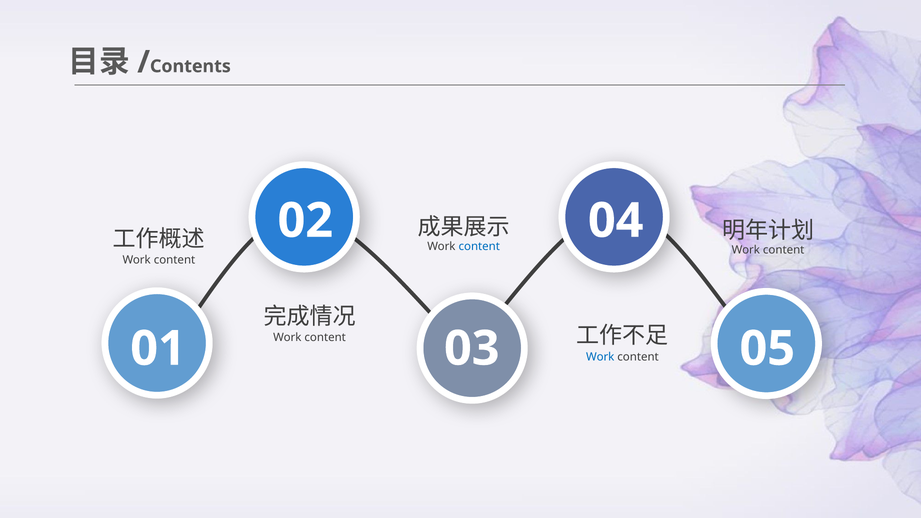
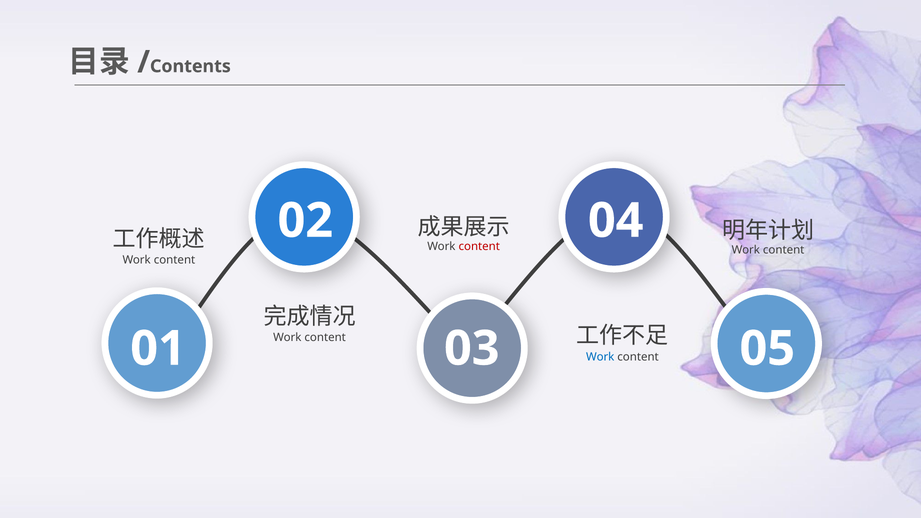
content at (479, 247) colour: blue -> red
